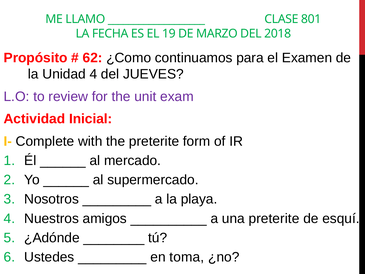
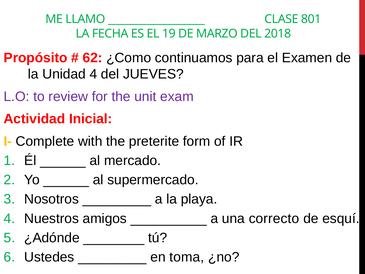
una preterite: preterite -> correcto
